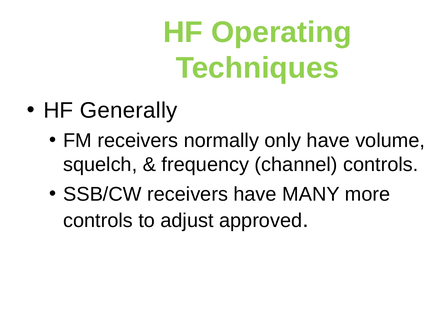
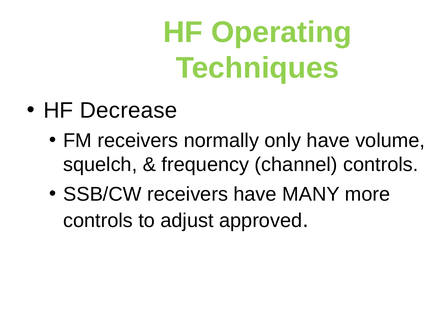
Generally: Generally -> Decrease
